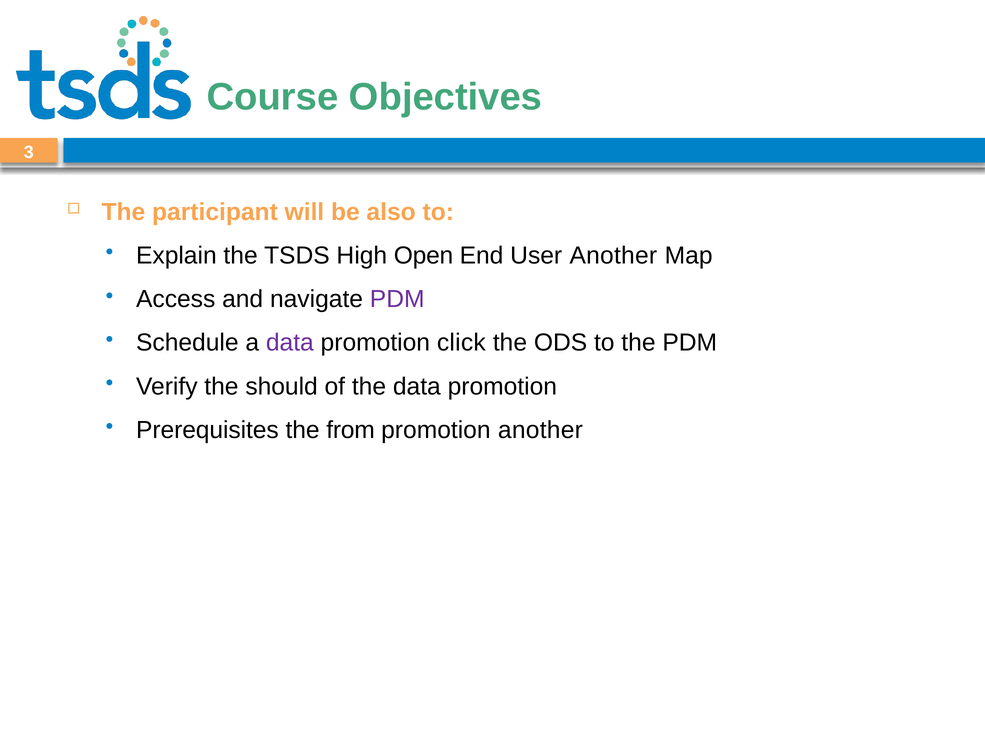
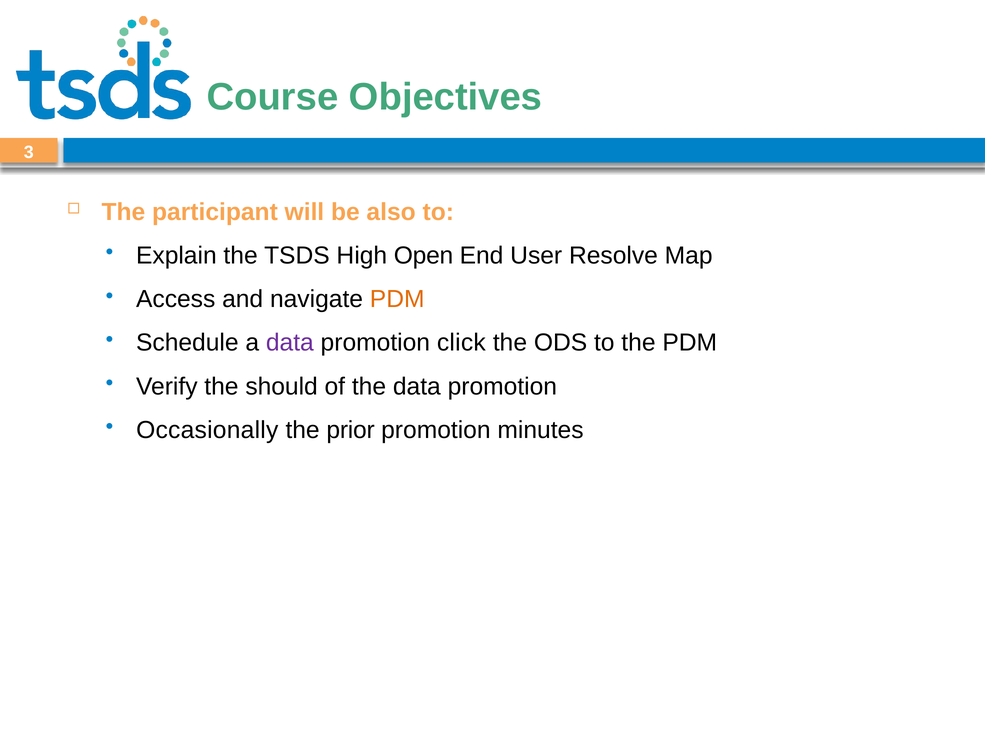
User Another: Another -> Resolve
PDM at (397, 299) colour: purple -> orange
Prerequisites: Prerequisites -> Occasionally
from: from -> prior
promotion another: another -> minutes
